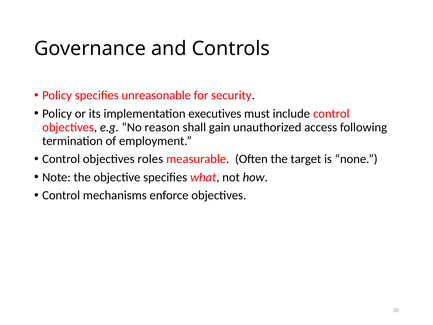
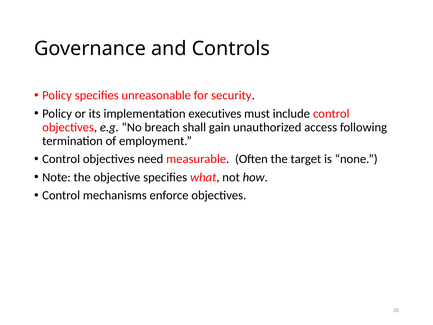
reason: reason -> breach
roles: roles -> need
